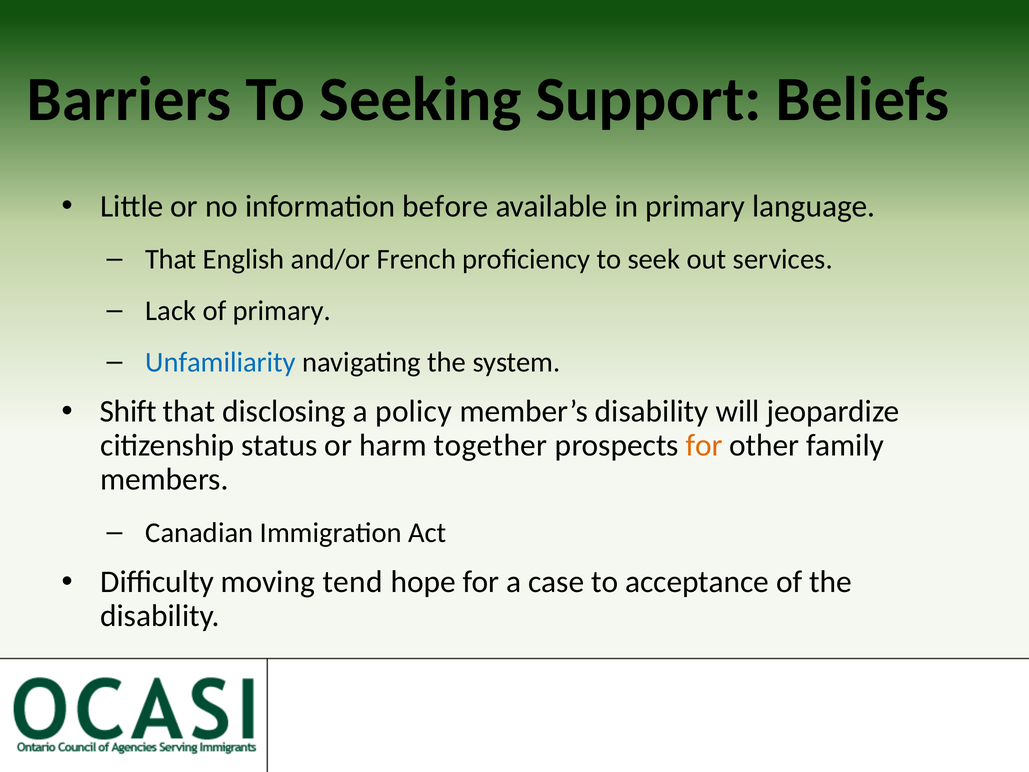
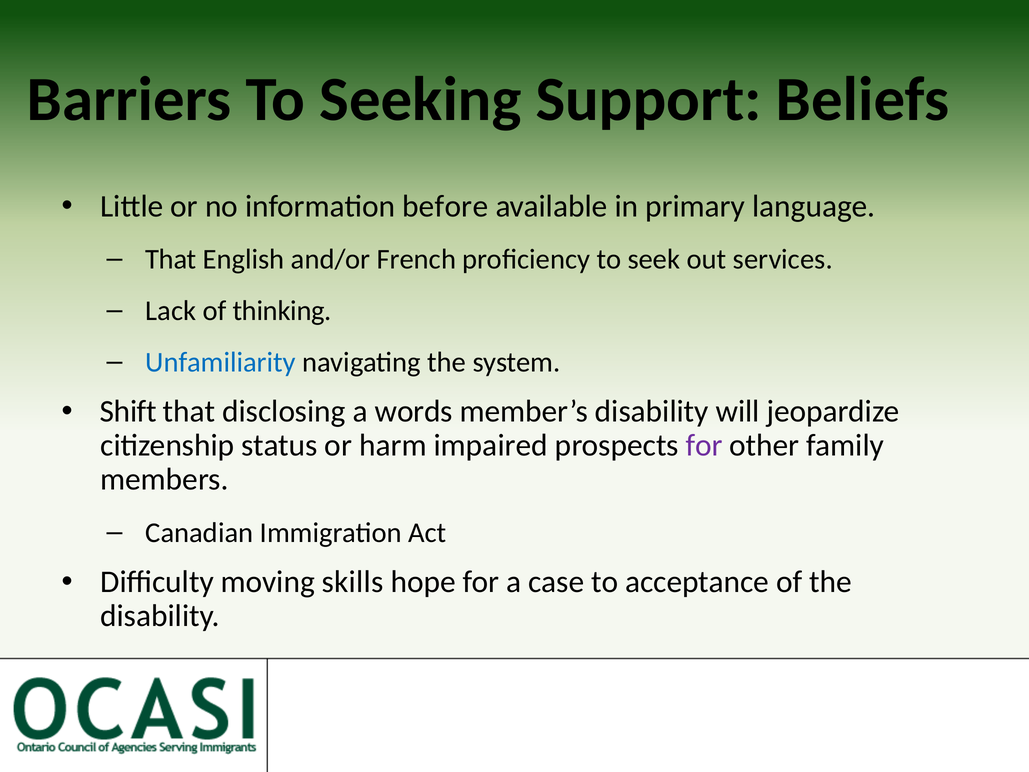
of primary: primary -> thinking
policy: policy -> words
together: together -> impaired
for at (704, 445) colour: orange -> purple
tend: tend -> skills
